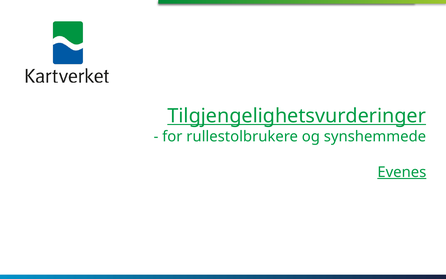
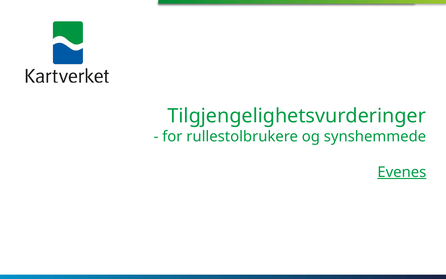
Tilgjengelighetsvurderinger underline: present -> none
